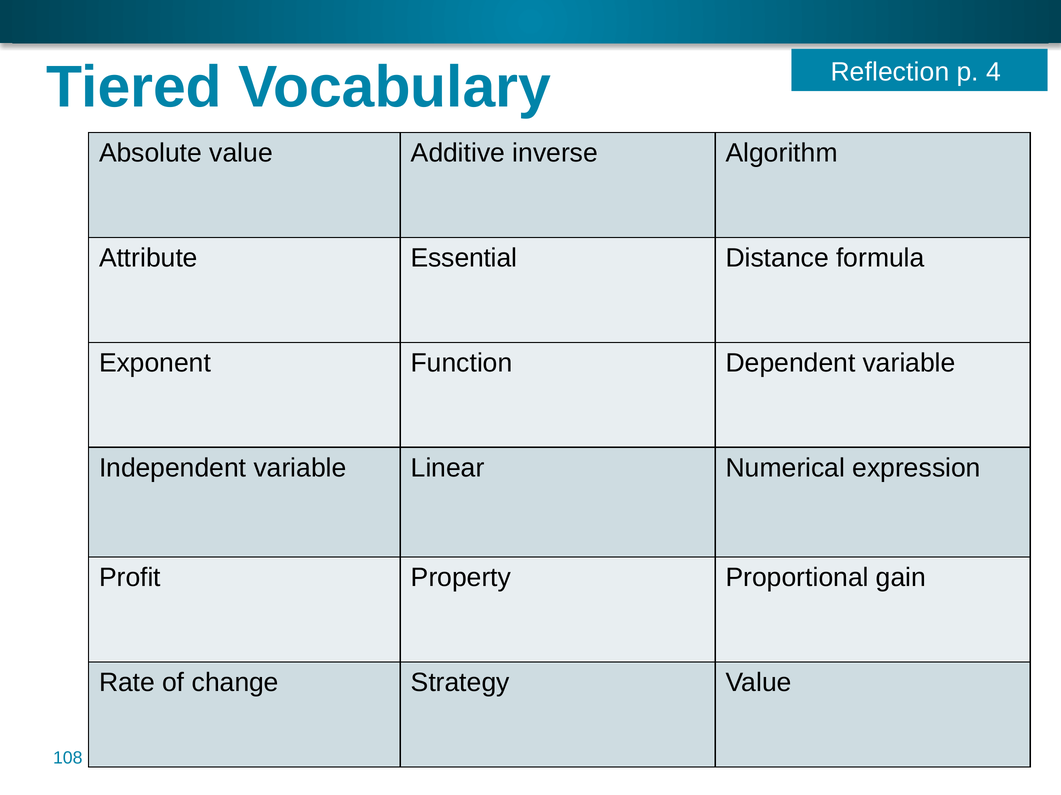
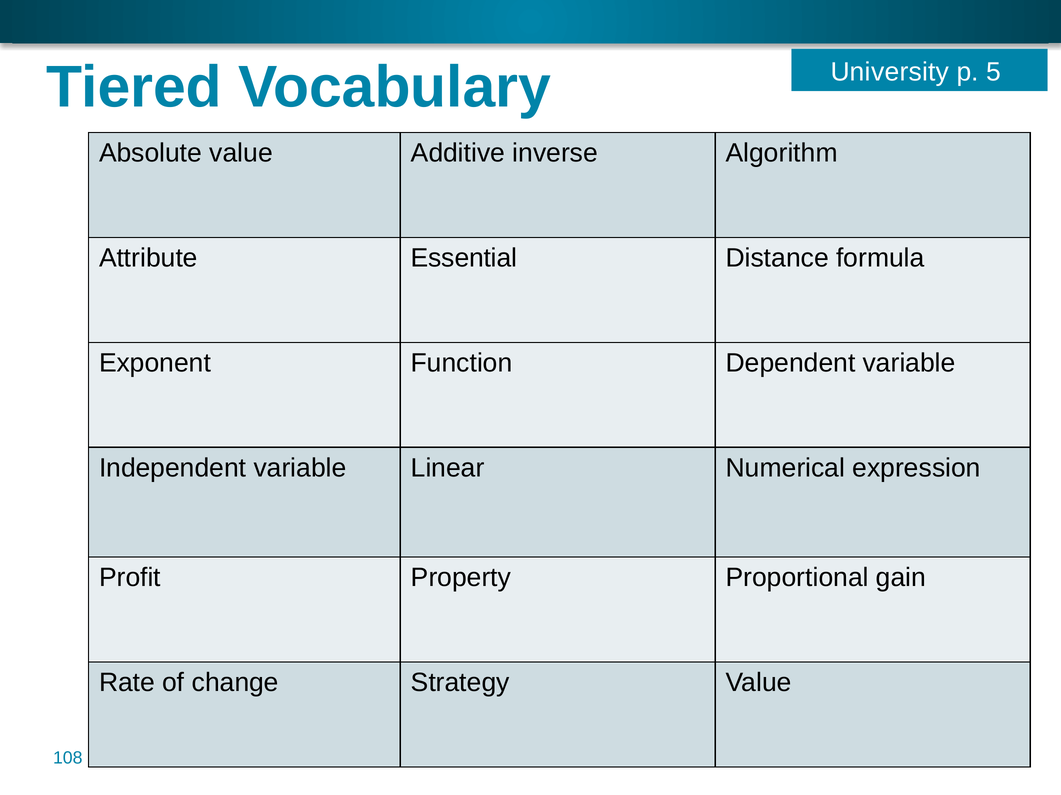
Reflection: Reflection -> University
4: 4 -> 5
